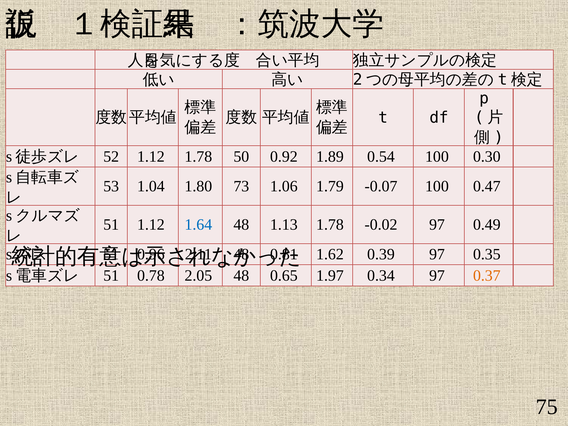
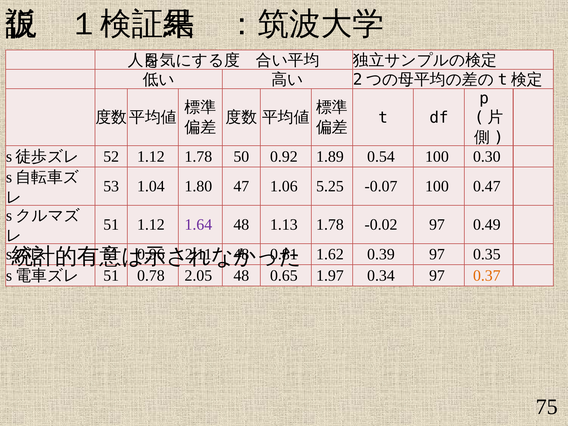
73: 73 -> 47
1.79: 1.79 -> 5.25
1.64 colour: blue -> purple
